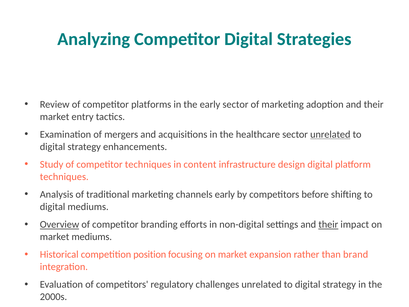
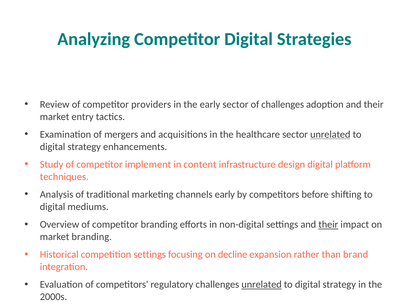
platforms: platforms -> providers
of marketing: marketing -> challenges
competitor techniques: techniques -> implement
Overview underline: present -> none
market mediums: mediums -> branding
competition position: position -> settings
focusing on market: market -> decline
unrelated at (262, 284) underline: none -> present
